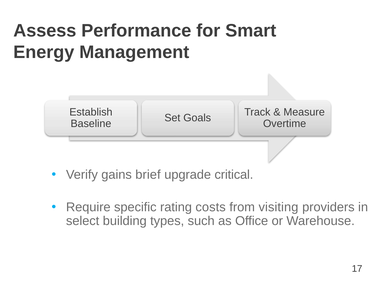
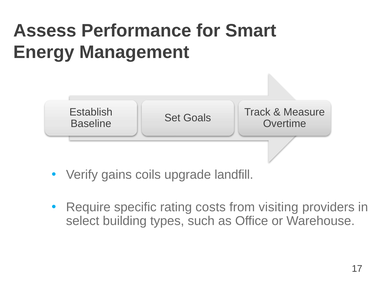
brief: brief -> coils
critical: critical -> landfill
